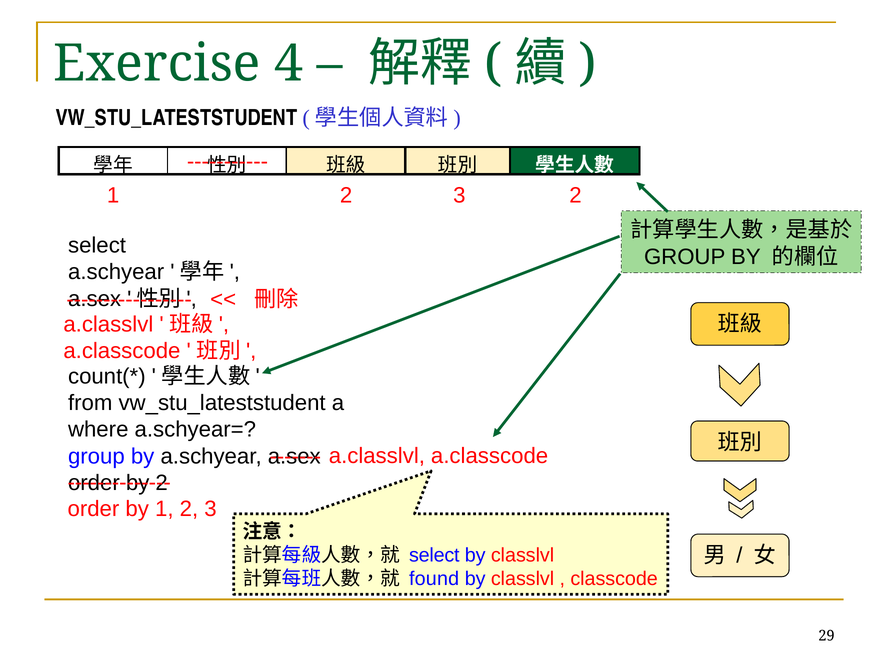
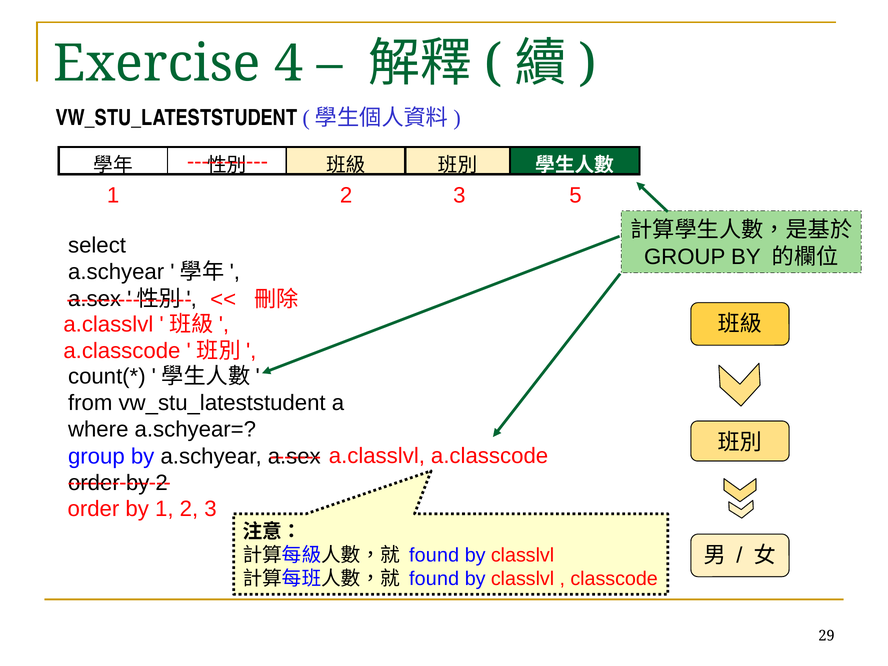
3 2: 2 -> 5
select at (434, 555): select -> found
